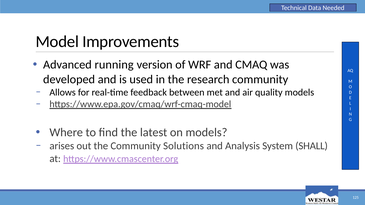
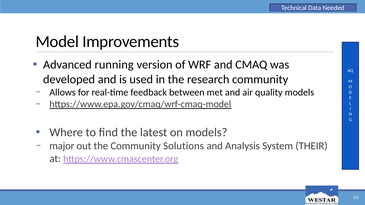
arises: arises -> major
SHALL: SHALL -> THEIR
